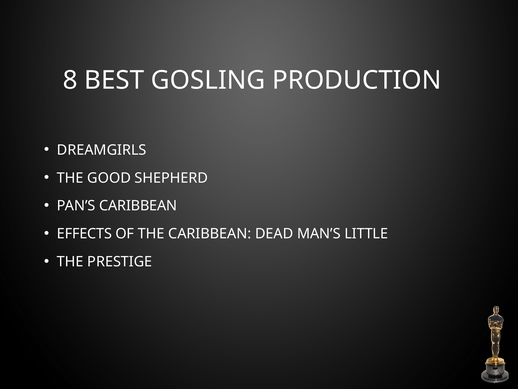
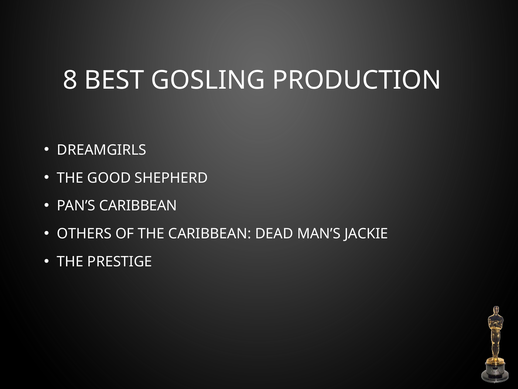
EFFECTS: EFFECTS -> OTHERS
LITTLE: LITTLE -> JACKIE
